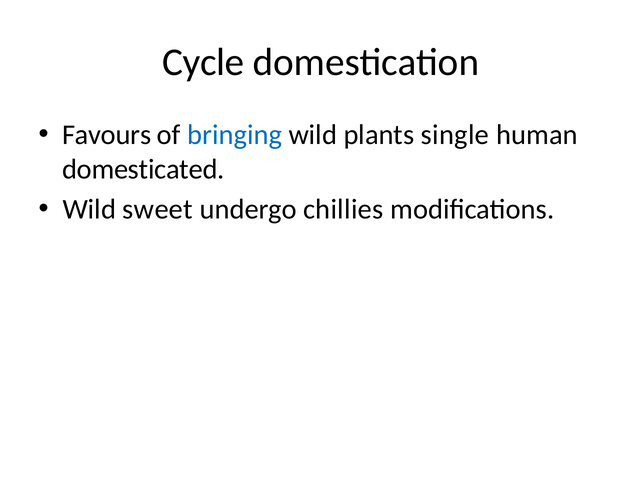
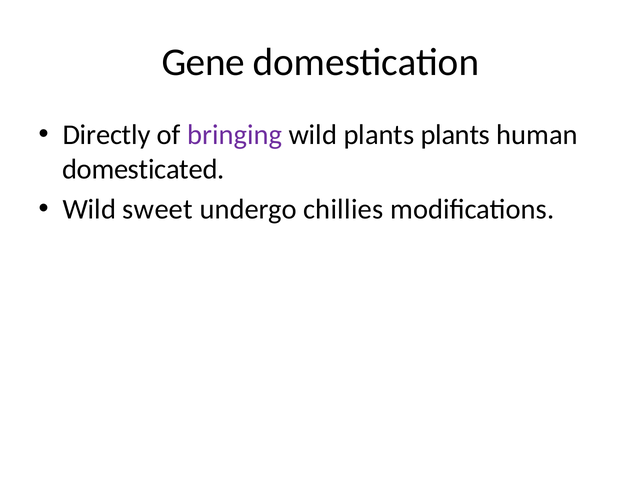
Cycle: Cycle -> Gene
Favours: Favours -> Directly
bringing colour: blue -> purple
plants single: single -> plants
